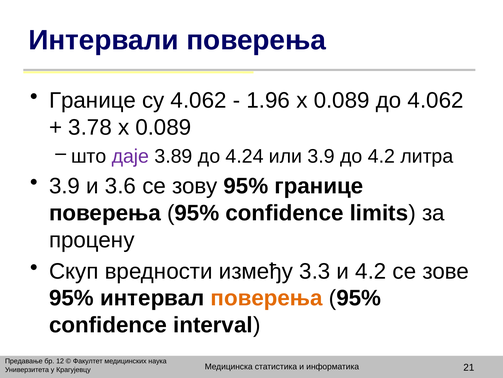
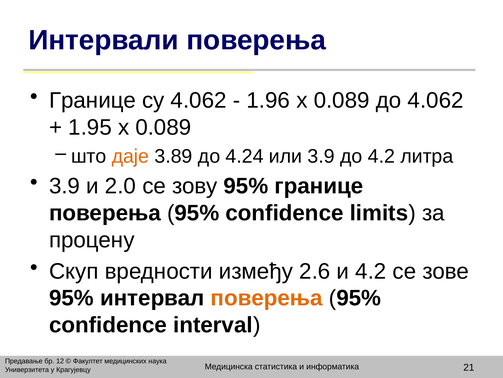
3.78: 3.78 -> 1.95
даје colour: purple -> orange
3.6: 3.6 -> 2.0
3.3: 3.3 -> 2.6
